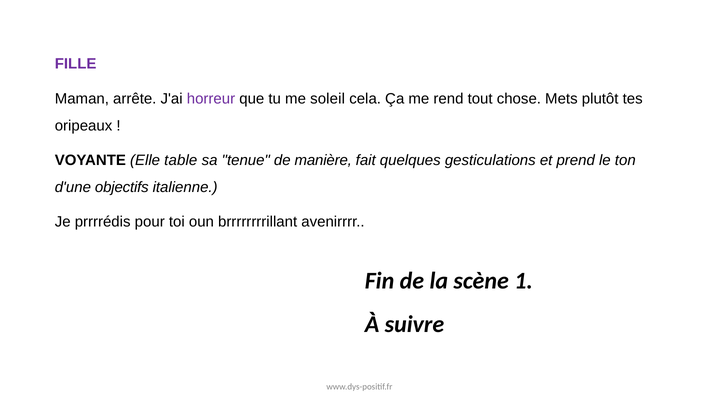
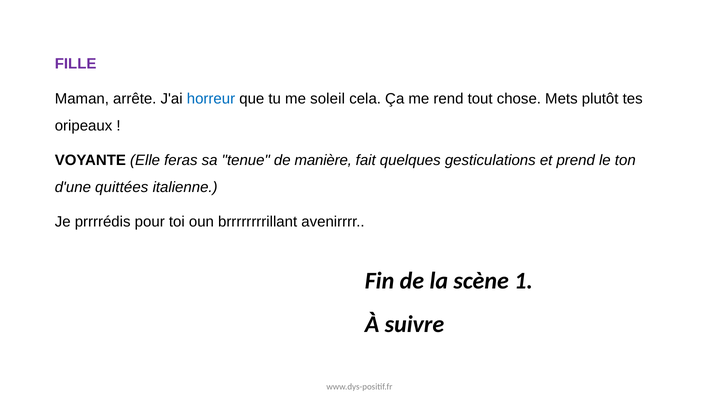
horreur colour: purple -> blue
table: table -> feras
objectifs: objectifs -> quittées
